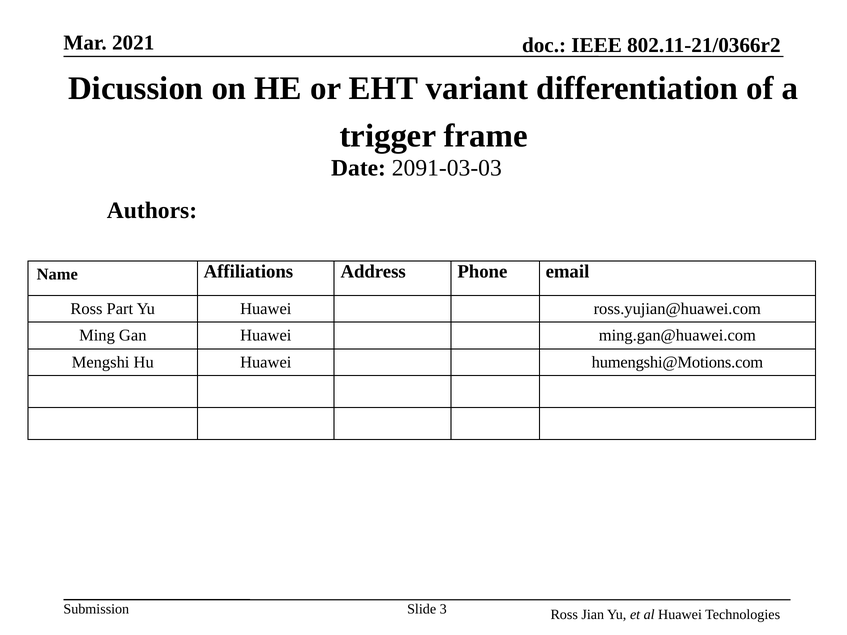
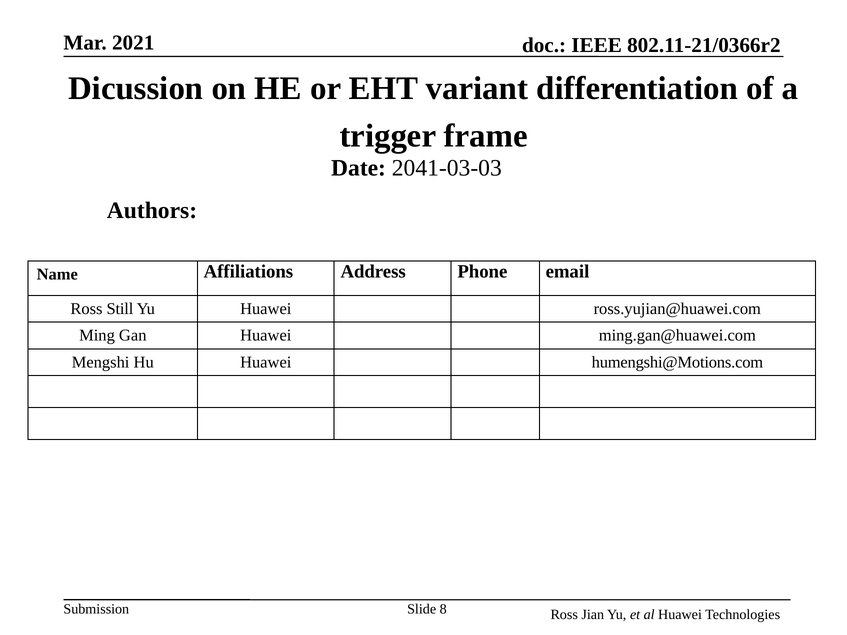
2091-03-03: 2091-03-03 -> 2041-03-03
Part: Part -> Still
3: 3 -> 8
